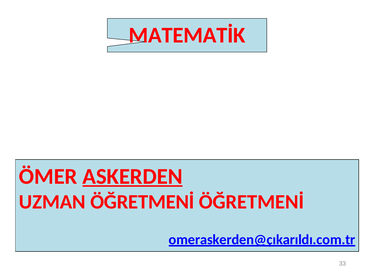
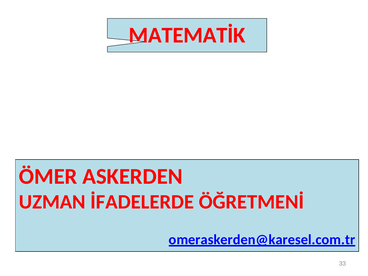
ASKERDEN underline: present -> none
UZMAN ÖĞRETMENİ: ÖĞRETMENİ -> İFADELERDE
omeraskerden@çıkarıldı.com.tr: omeraskerden@çıkarıldı.com.tr -> omeraskerden@karesel.com.tr
